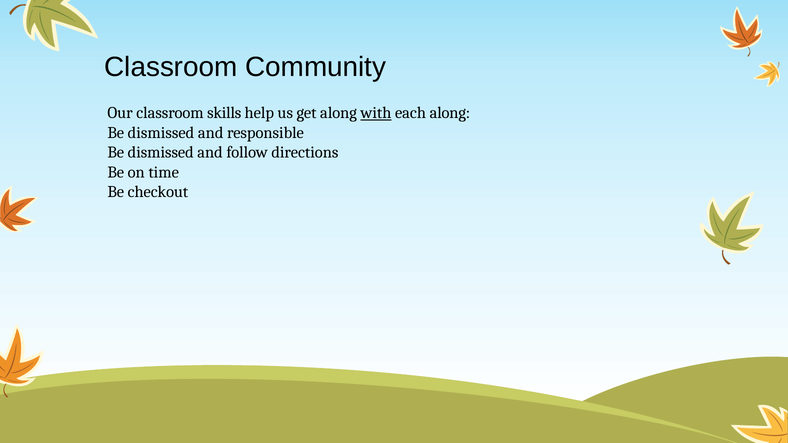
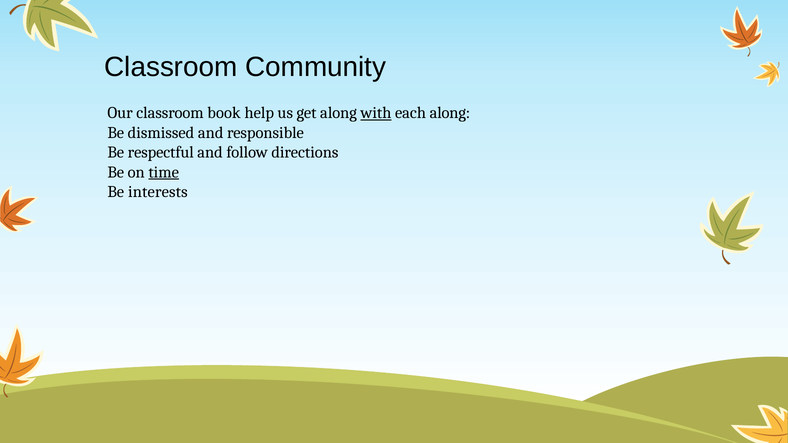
skills: skills -> book
dismissed at (161, 152): dismissed -> respectful
time underline: none -> present
checkout: checkout -> interests
